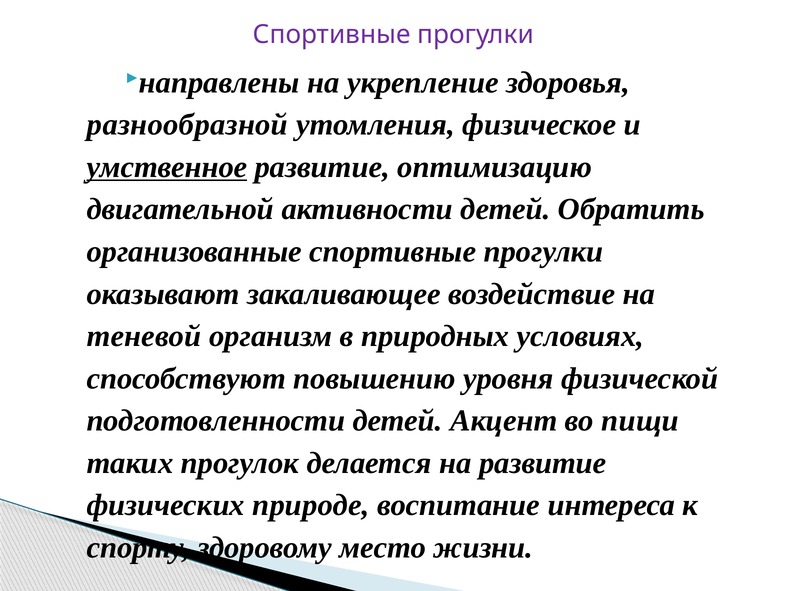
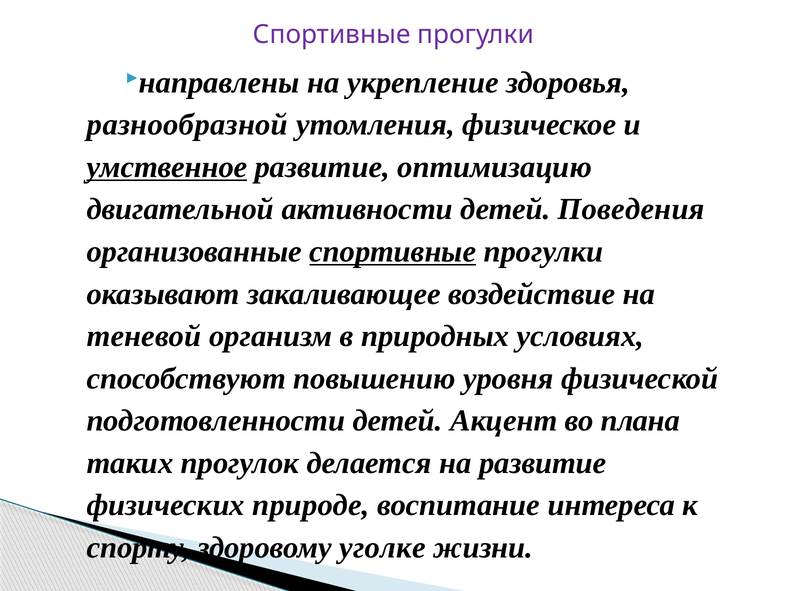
Обратить: Обратить -> Поведения
спортивные at (393, 251) underline: none -> present
пищи: пищи -> плана
место: место -> уголке
